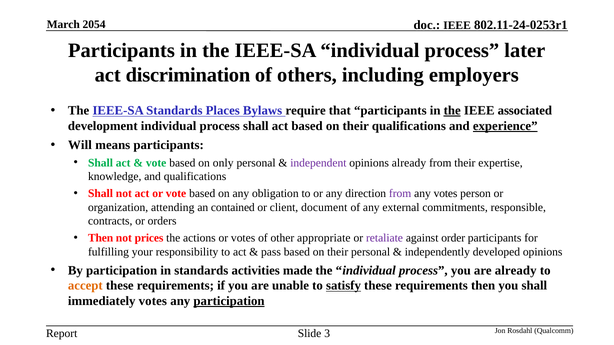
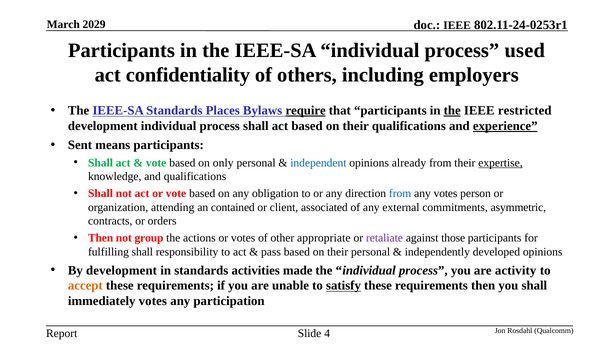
2054: 2054 -> 2029
later: later -> used
discrimination: discrimination -> confidentiality
require underline: none -> present
associated: associated -> restricted
Will: Will -> Sent
independent colour: purple -> blue
expertise underline: none -> present
from at (400, 194) colour: purple -> blue
document: document -> associated
responsible: responsible -> asymmetric
prices: prices -> group
order: order -> those
fulfilling your: your -> shall
By participation: participation -> development
are already: already -> activity
participation at (229, 301) underline: present -> none
3: 3 -> 4
